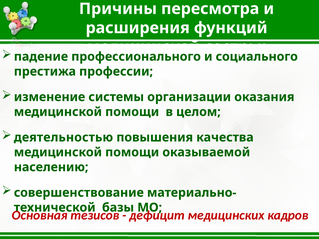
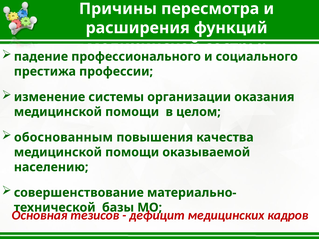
деятельностью: деятельностью -> обоснованным
